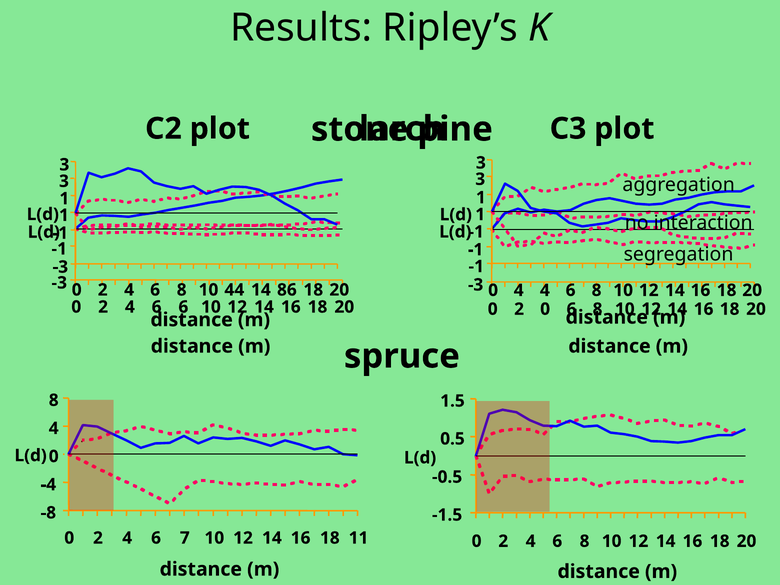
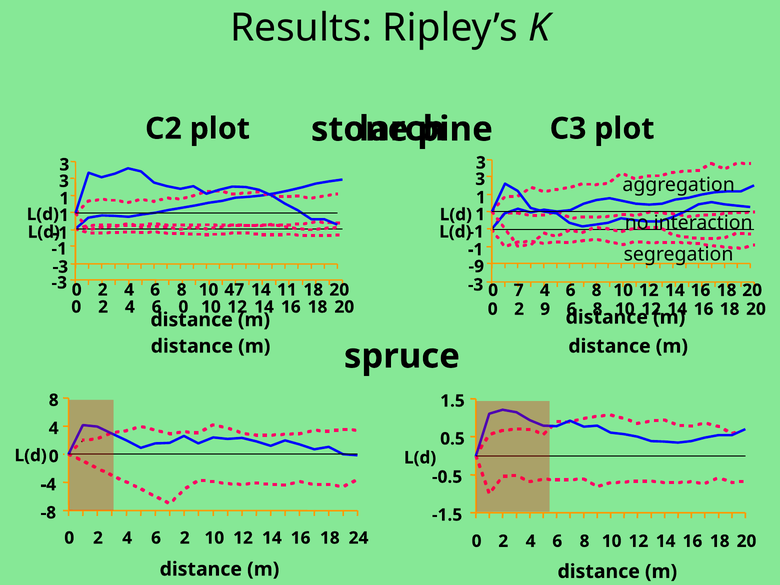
-1 at (476, 266): -1 -> -9
44: 44 -> 47
86: 86 -> 11
4 at (519, 290): 4 -> 7
6 6: 6 -> 0
2 0: 0 -> 9
6 7: 7 -> 2
11: 11 -> 24
